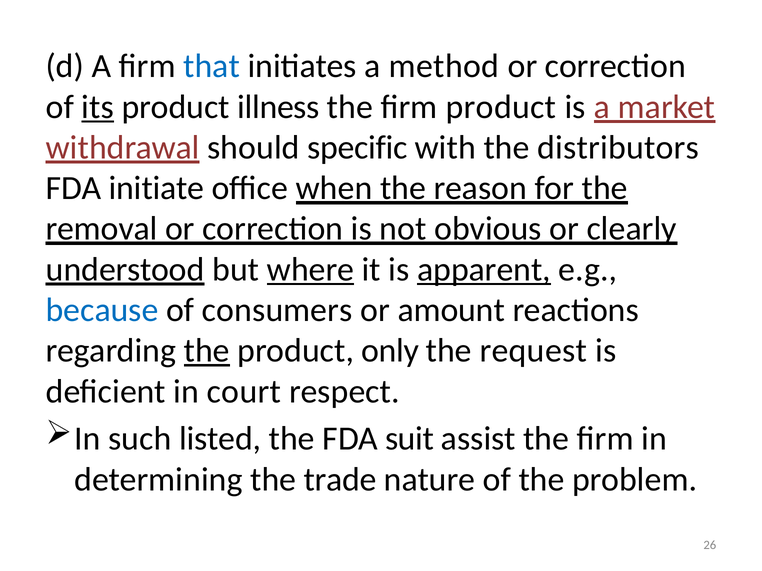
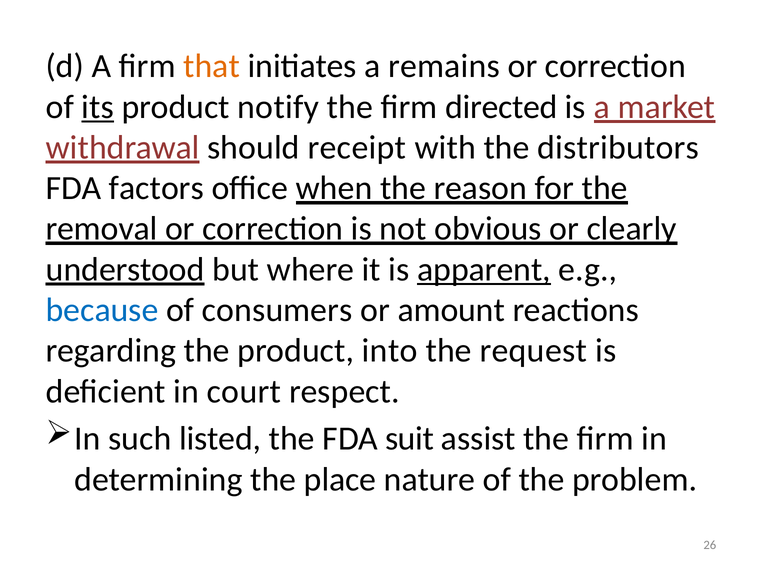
that colour: blue -> orange
method: method -> remains
illness: illness -> notify
firm product: product -> directed
specific: specific -> receipt
initiate: initiate -> factors
where underline: present -> none
the at (207, 351) underline: present -> none
only: only -> into
trade: trade -> place
